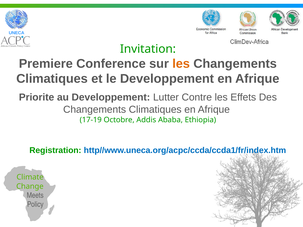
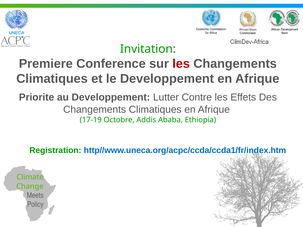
les at (181, 64) colour: orange -> red
